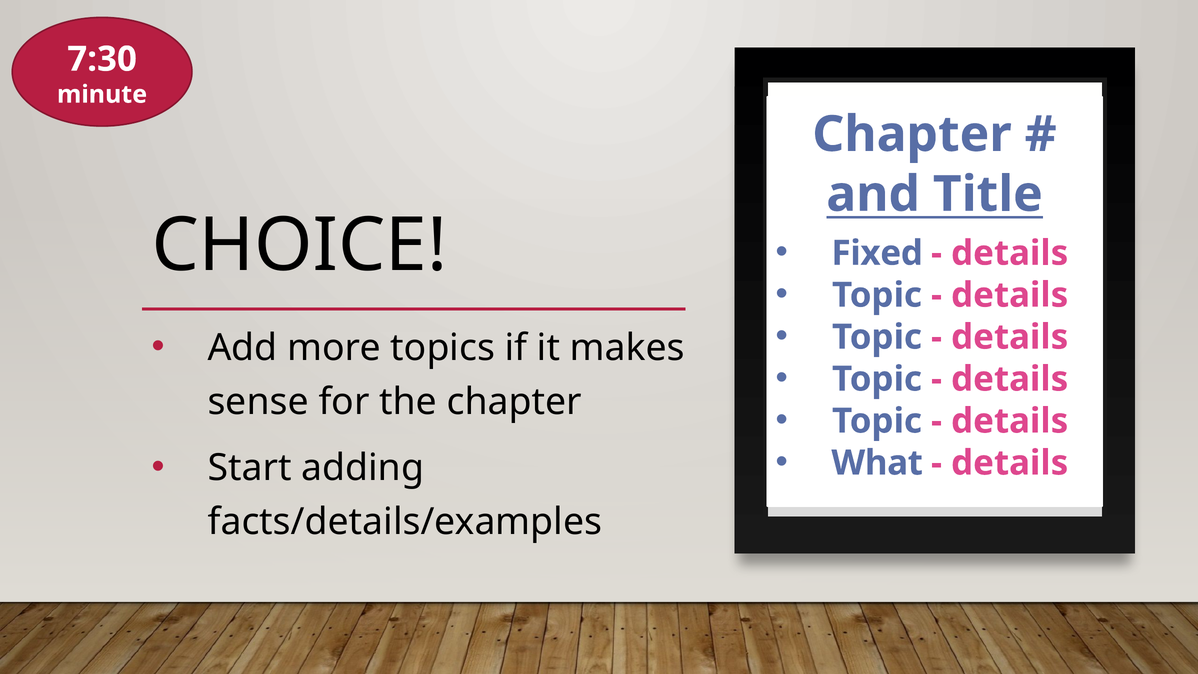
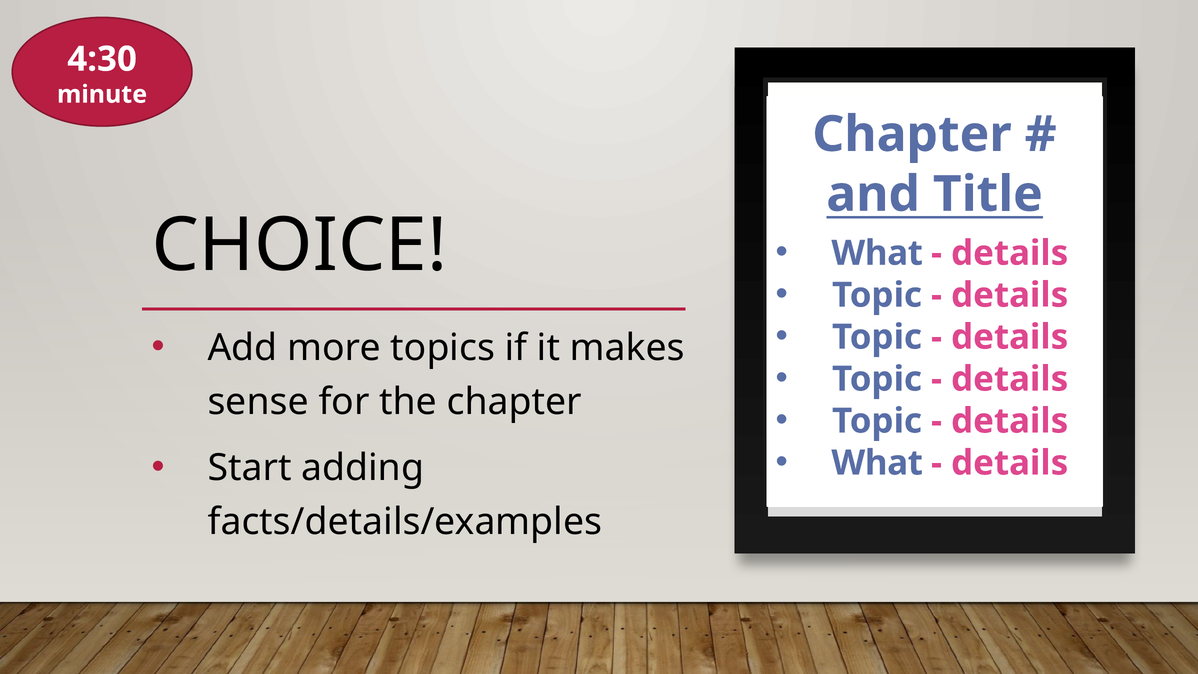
7:30: 7:30 -> 4:30
Fixed at (877, 253): Fixed -> What
